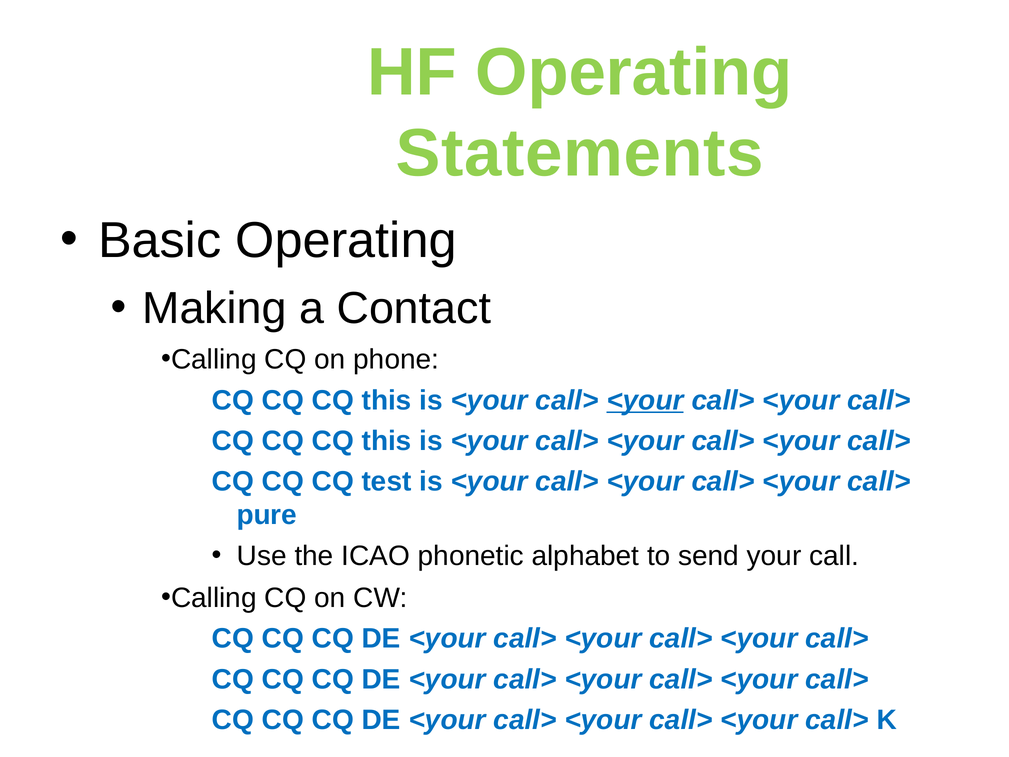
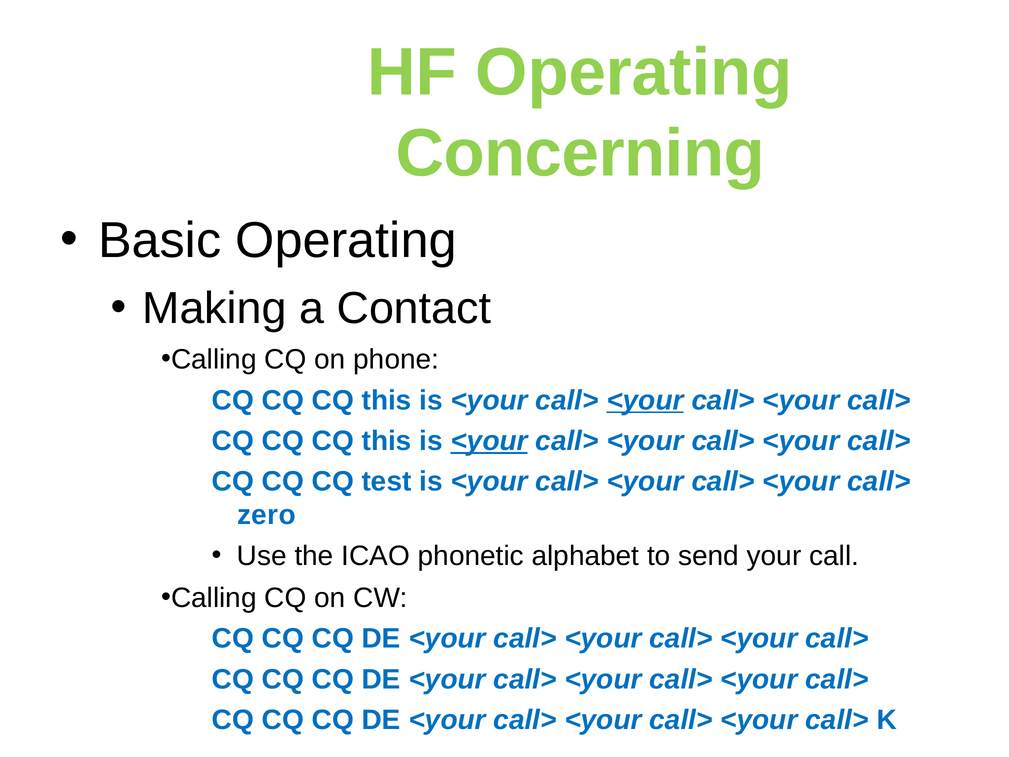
Statements: Statements -> Concerning
<your at (489, 441) underline: none -> present
pure: pure -> zero
